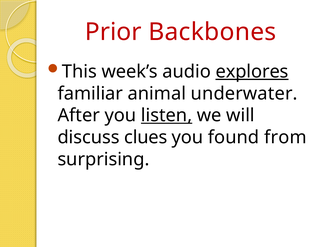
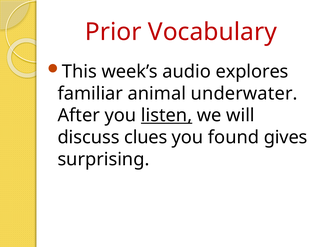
Backbones: Backbones -> Vocabulary
explores underline: present -> none
from: from -> gives
